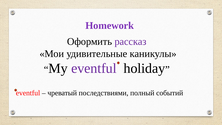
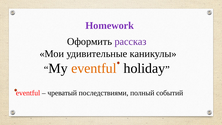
eventful at (94, 68) colour: purple -> orange
